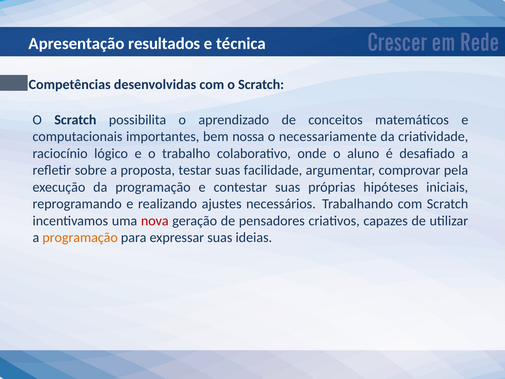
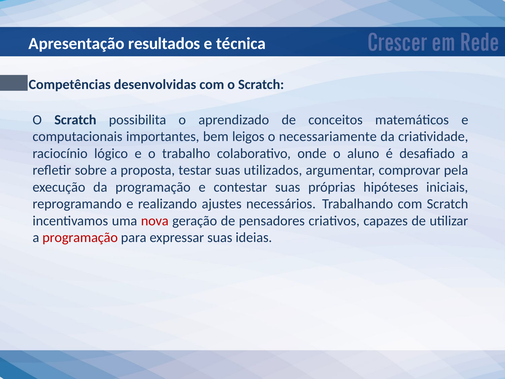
nossa: nossa -> leigos
facilidade: facilidade -> utilizados
programação at (80, 238) colour: orange -> red
